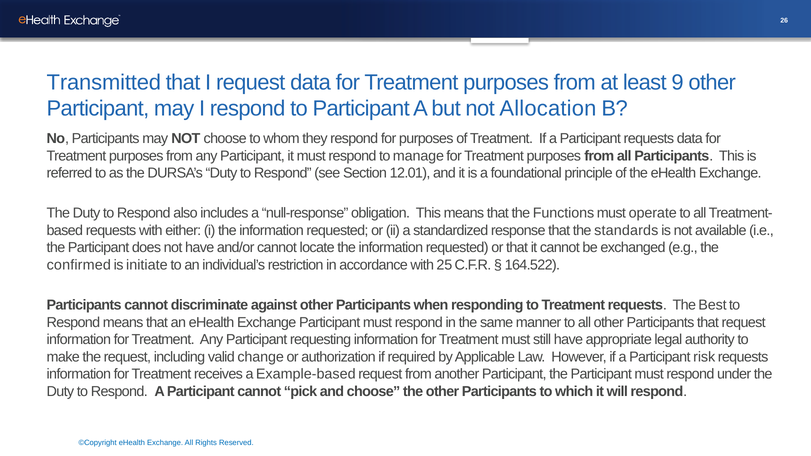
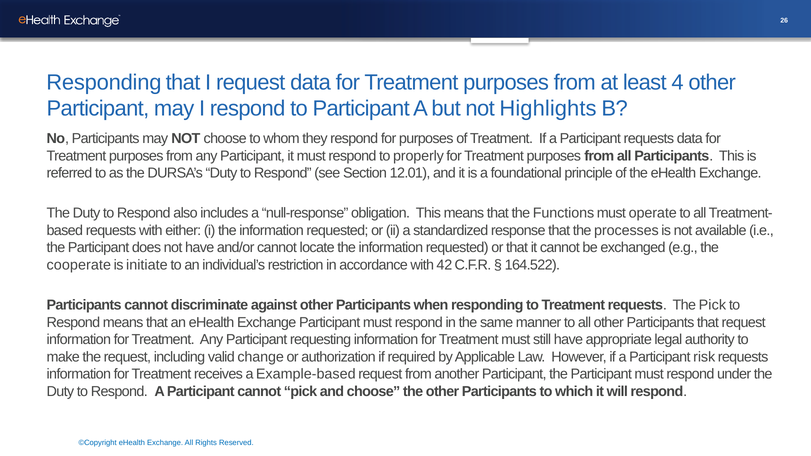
Transmitted at (104, 82): Transmitted -> Responding
9: 9 -> 4
Allocation: Allocation -> Highlights
manage: manage -> properly
standards: standards -> processes
confirmed: confirmed -> cooperate
25: 25 -> 42
The Best: Best -> Pick
